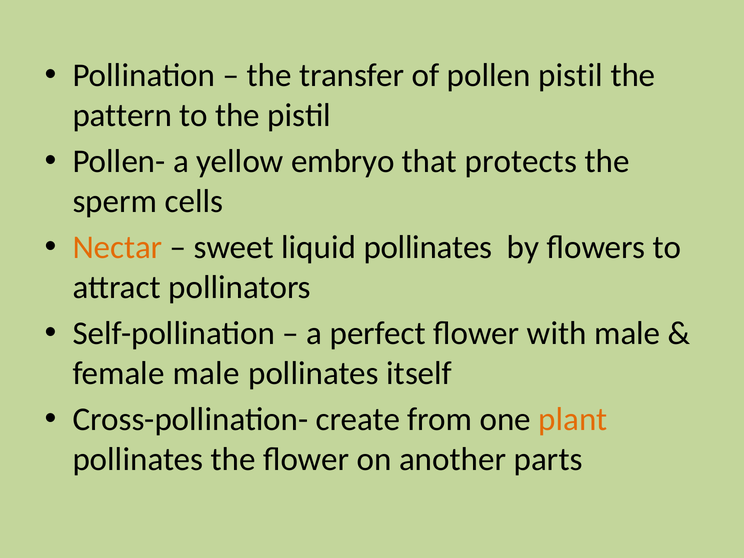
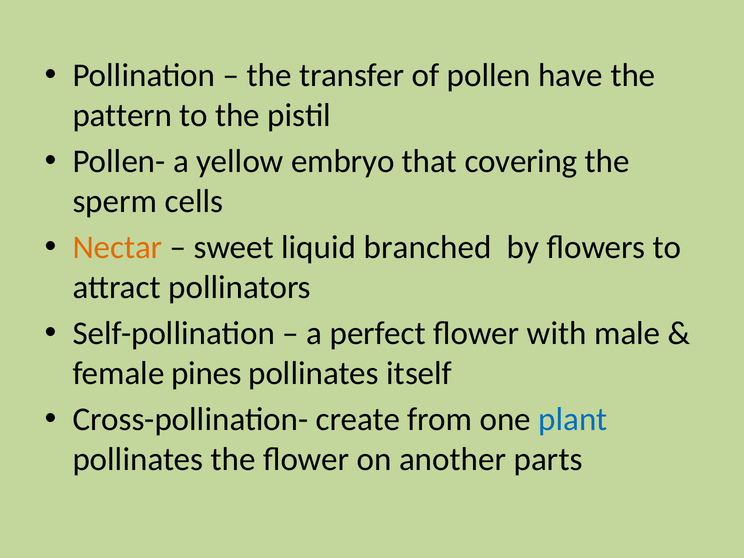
pollen pistil: pistil -> have
protects: protects -> covering
liquid pollinates: pollinates -> branched
female male: male -> pines
plant colour: orange -> blue
